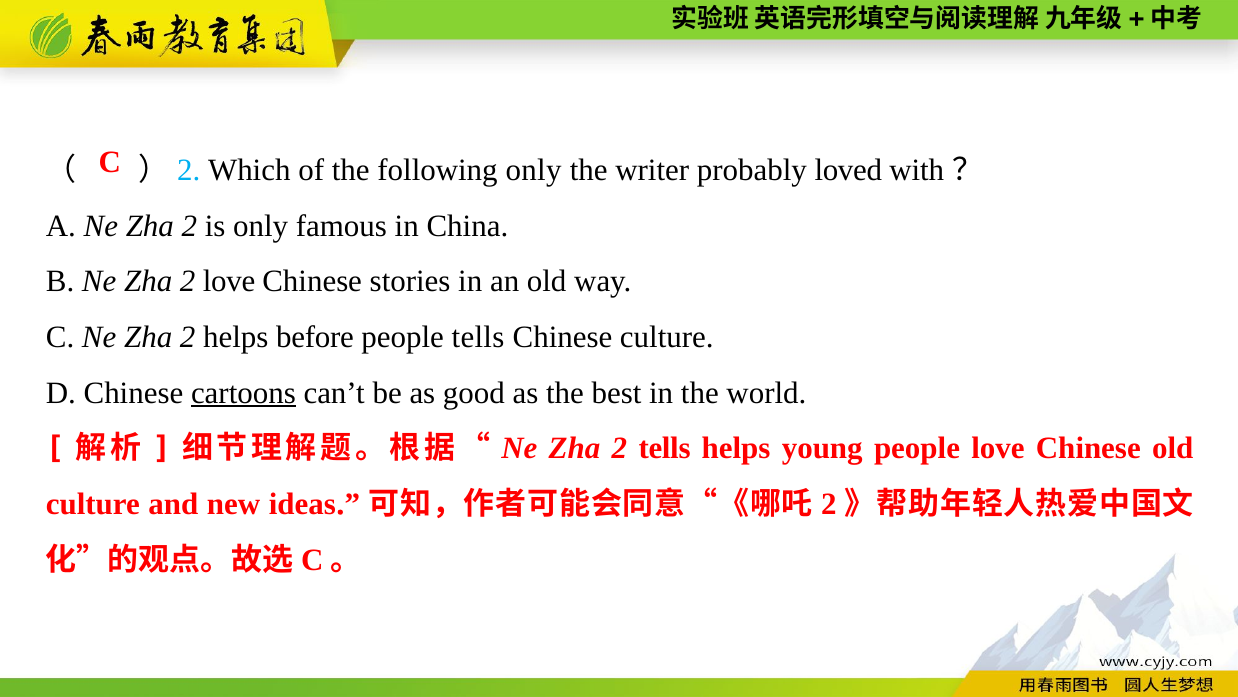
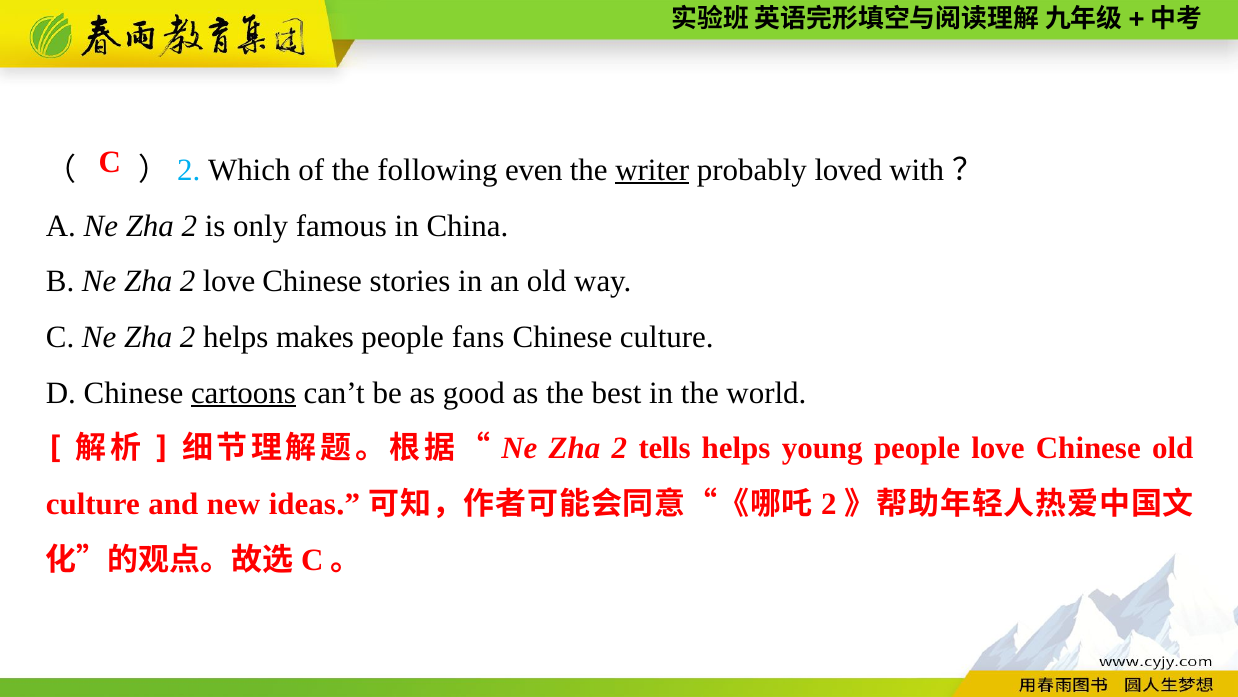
following only: only -> even
writer underline: none -> present
before: before -> makes
people tells: tells -> fans
